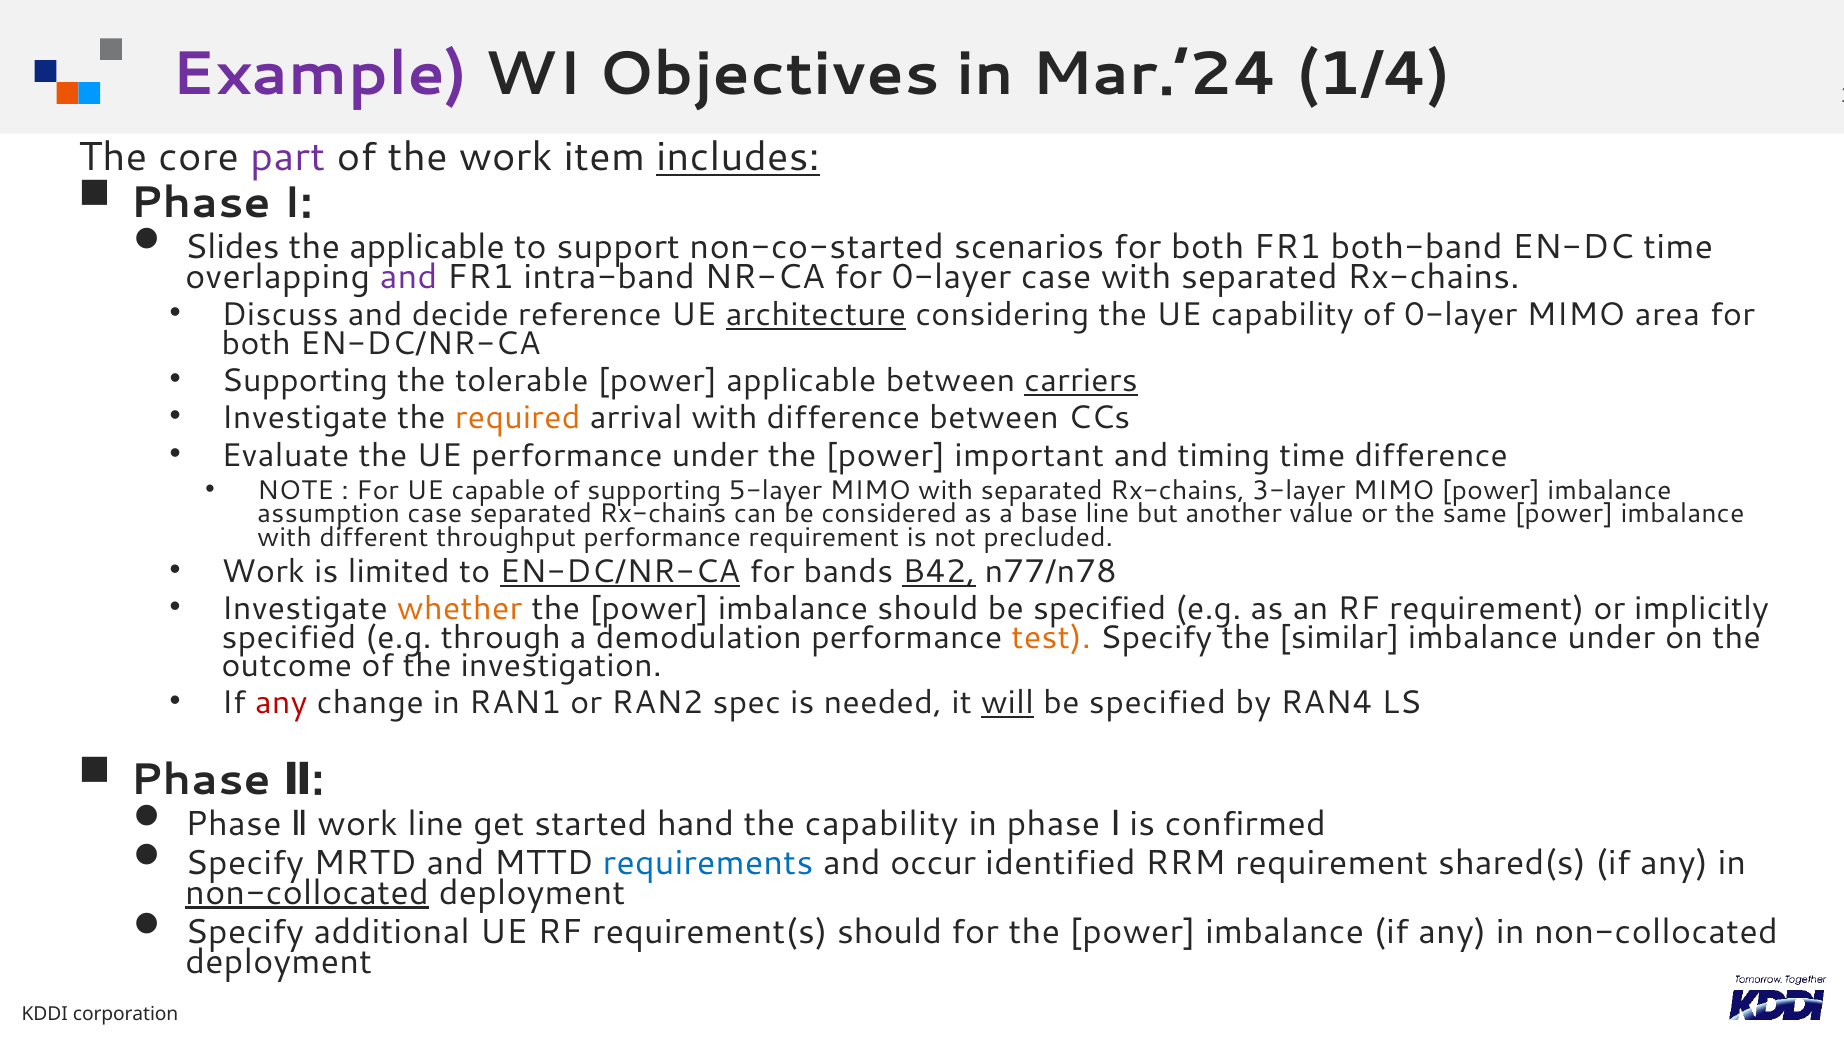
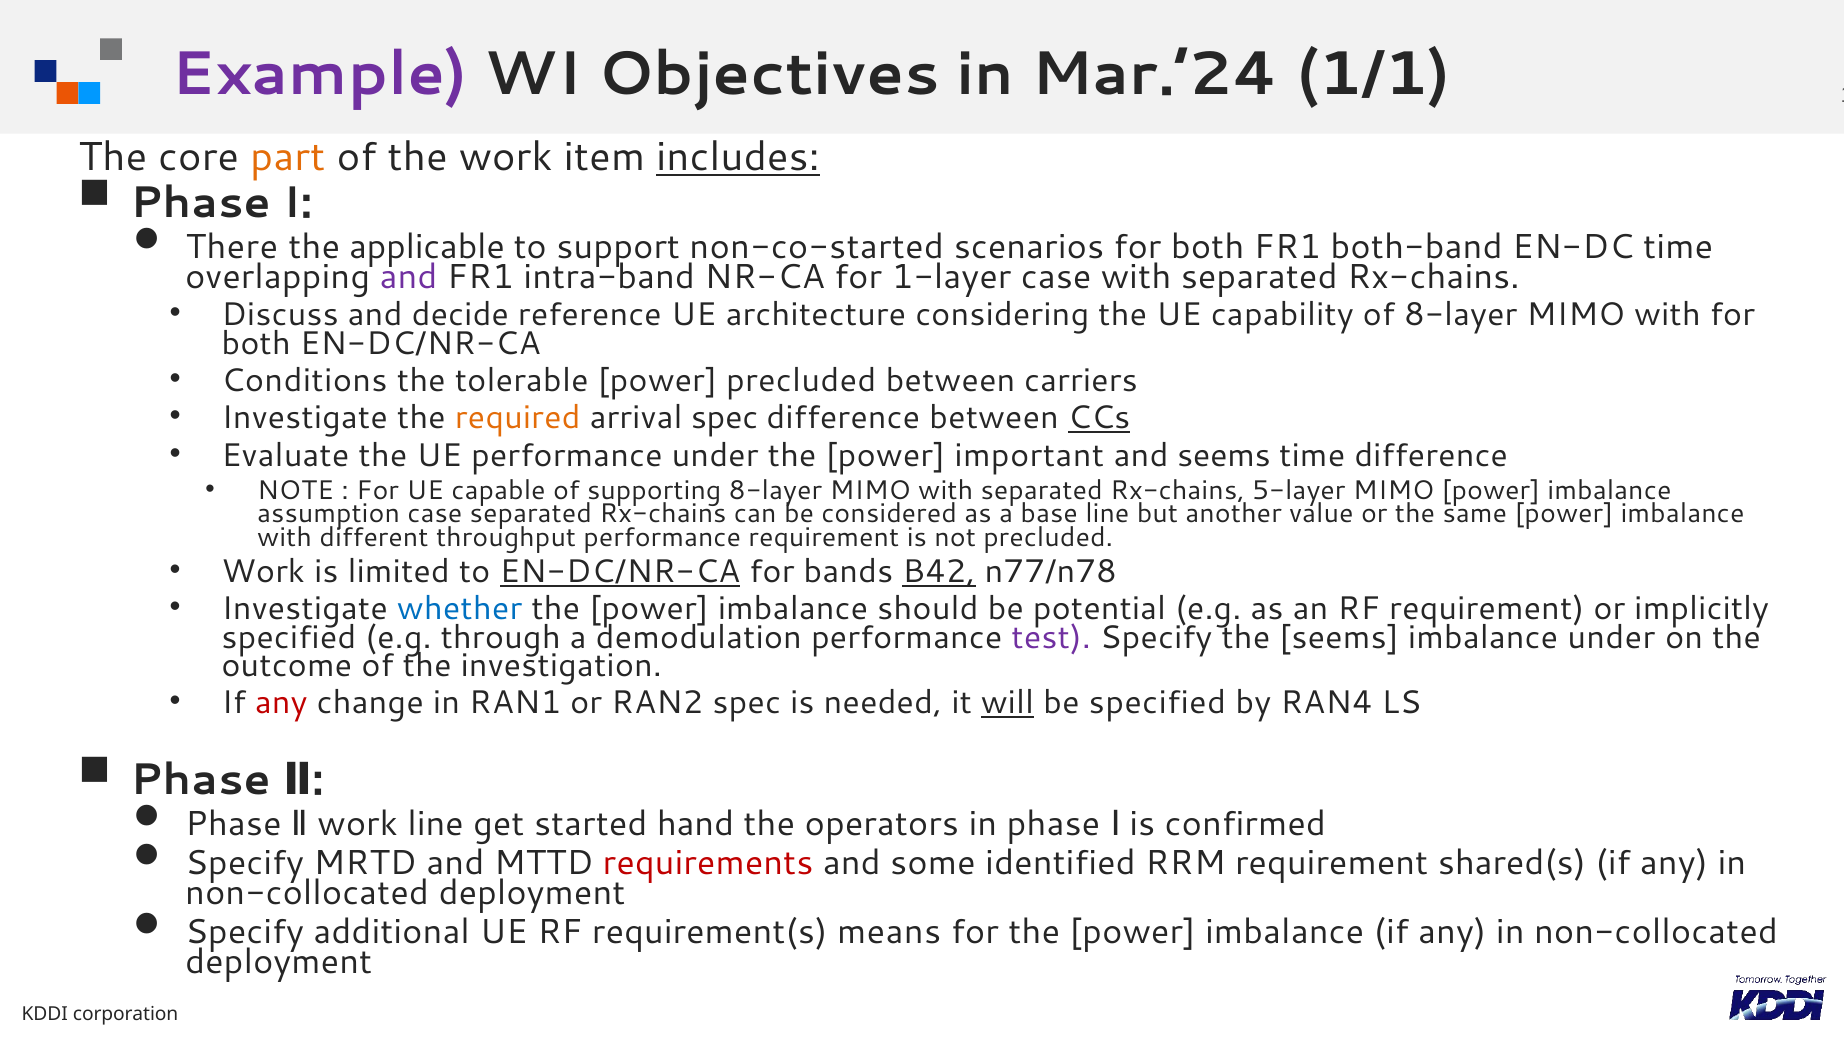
1/4: 1/4 -> 1/1
part colour: purple -> orange
Slides: Slides -> There
for 0-layer: 0-layer -> 1-layer
architecture underline: present -> none
of 0-layer: 0-layer -> 8-layer
area at (1667, 315): area -> with
Supporting at (305, 381): Supporting -> Conditions
power applicable: applicable -> precluded
carriers underline: present -> none
arrival with: with -> spec
CCs underline: none -> present
and timing: timing -> seems
supporting 5-layer: 5-layer -> 8-layer
3-layer: 3-layer -> 5-layer
whether colour: orange -> blue
should be specified: specified -> potential
test colour: orange -> purple
the similar: similar -> seems
the capability: capability -> operators
requirements colour: blue -> red
occur: occur -> some
non-collocated at (307, 893) underline: present -> none
requirement(s should: should -> means
